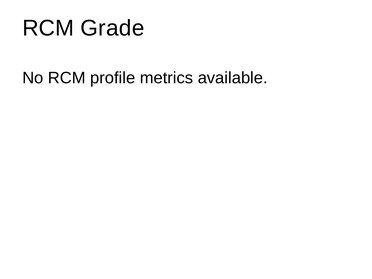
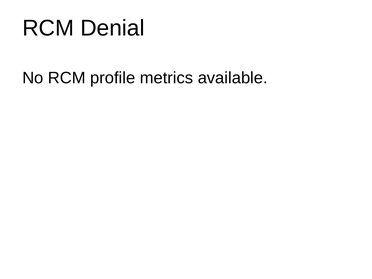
Grade: Grade -> Denial
